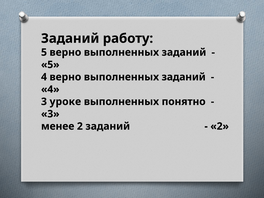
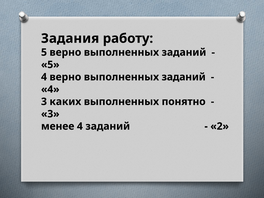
Заданий at (70, 38): Заданий -> Задания
уроке: уроке -> каких
менее 2: 2 -> 4
